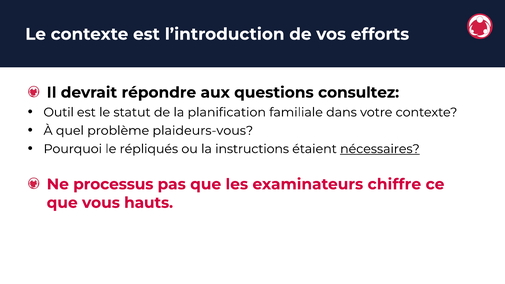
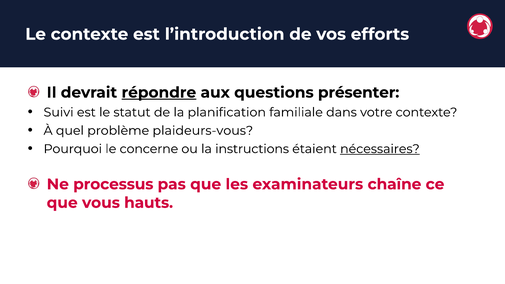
répondre underline: none -> present
consultez: consultez -> présenter
Outil: Outil -> Suivi
répliqués: répliqués -> concerne
chiffre: chiffre -> chaîne
